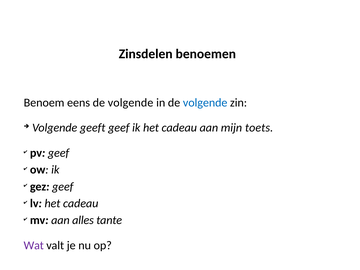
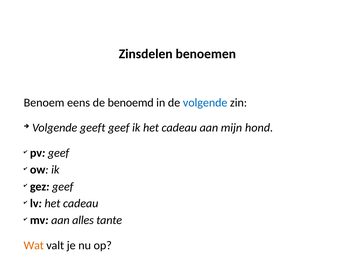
eens de volgende: volgende -> benoemd
toets: toets -> hond
Wat colour: purple -> orange
